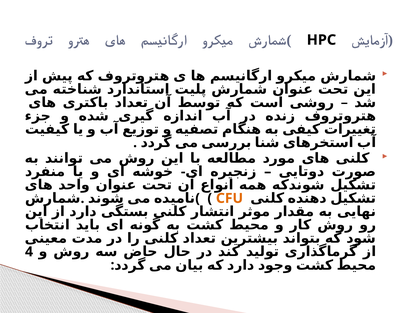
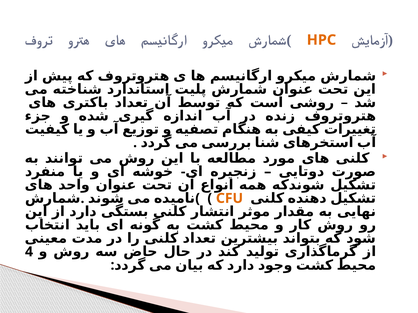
HPC colour: black -> orange
